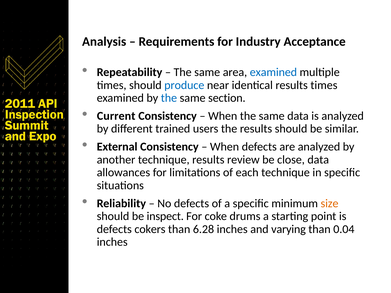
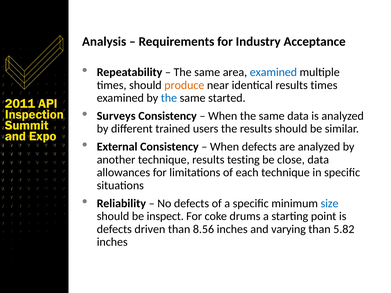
produce colour: blue -> orange
section: section -> started
Current: Current -> Surveys
review: review -> testing
size colour: orange -> blue
cokers: cokers -> driven
6.28: 6.28 -> 8.56
0.04: 0.04 -> 5.82
